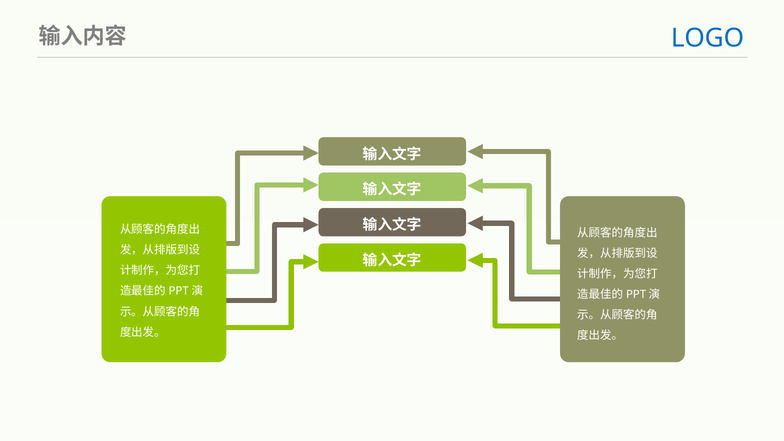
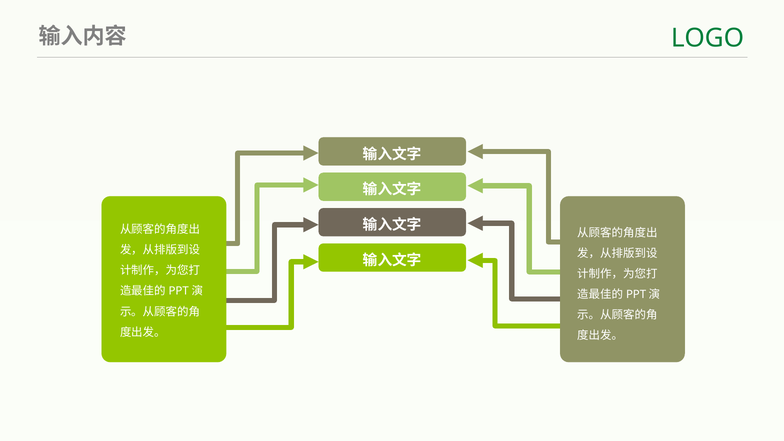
LOGO colour: blue -> green
